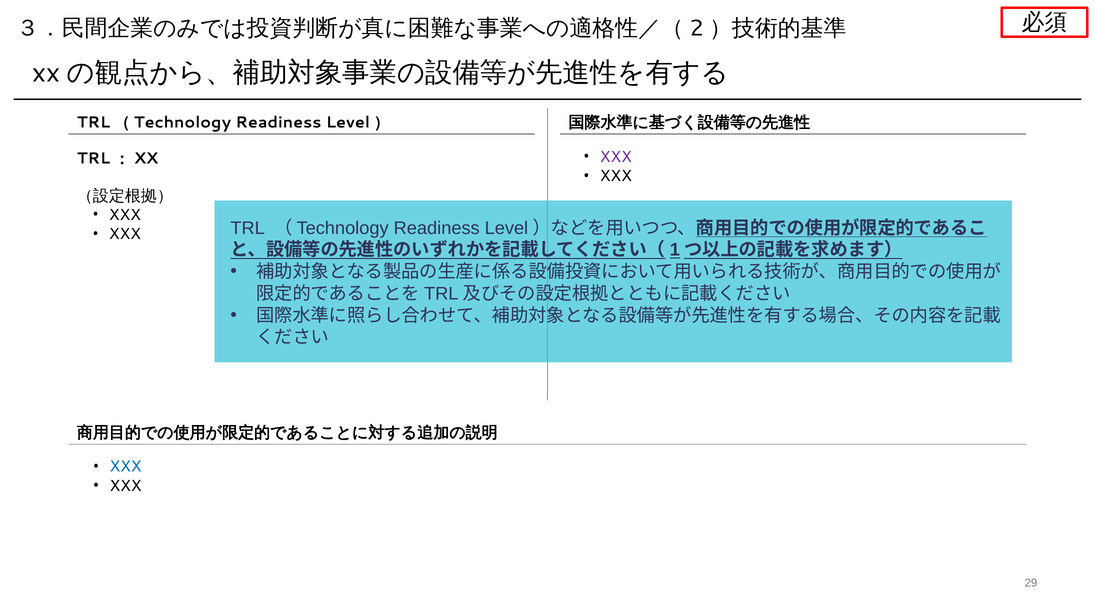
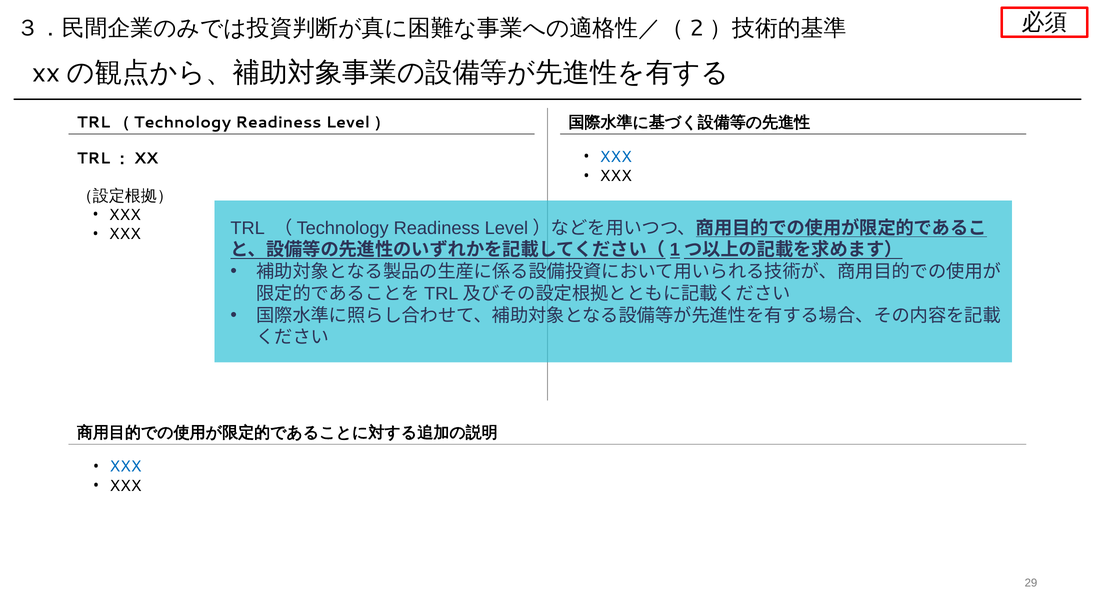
XXX at (616, 157) colour: purple -> blue
